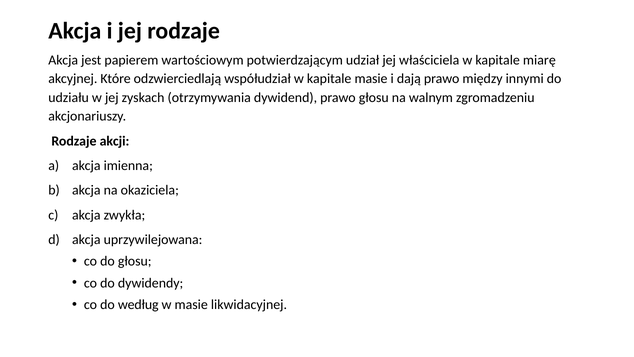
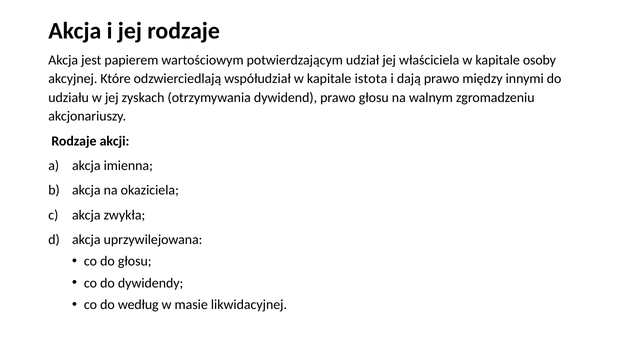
miarę: miarę -> osoby
kapitale masie: masie -> istota
